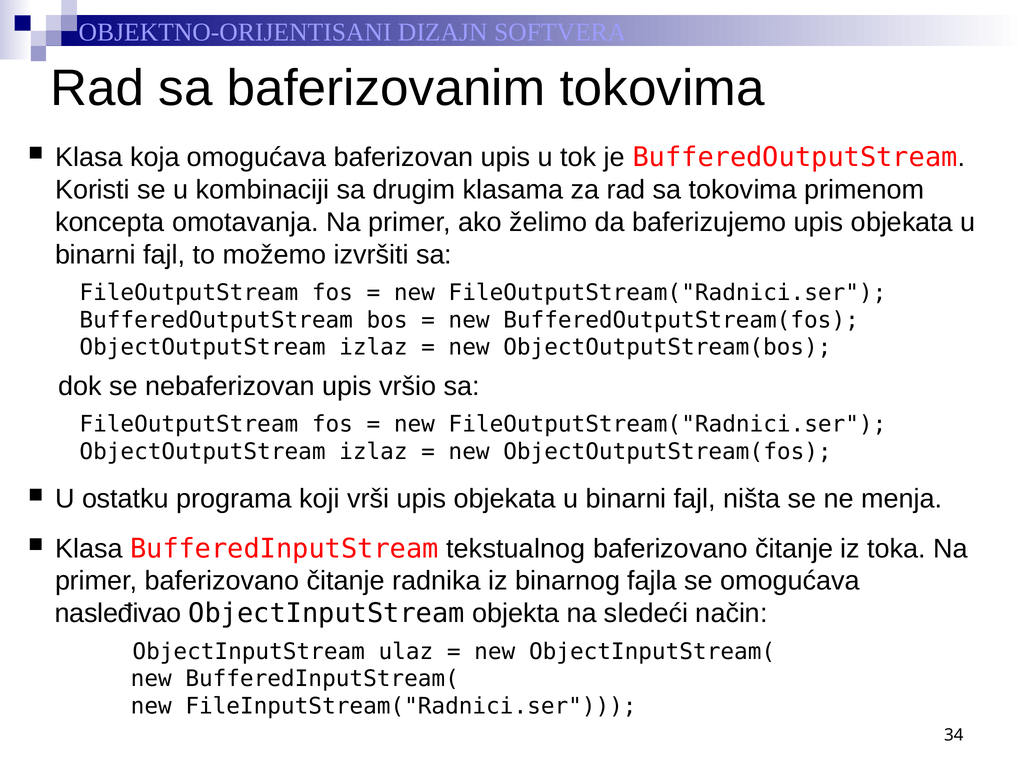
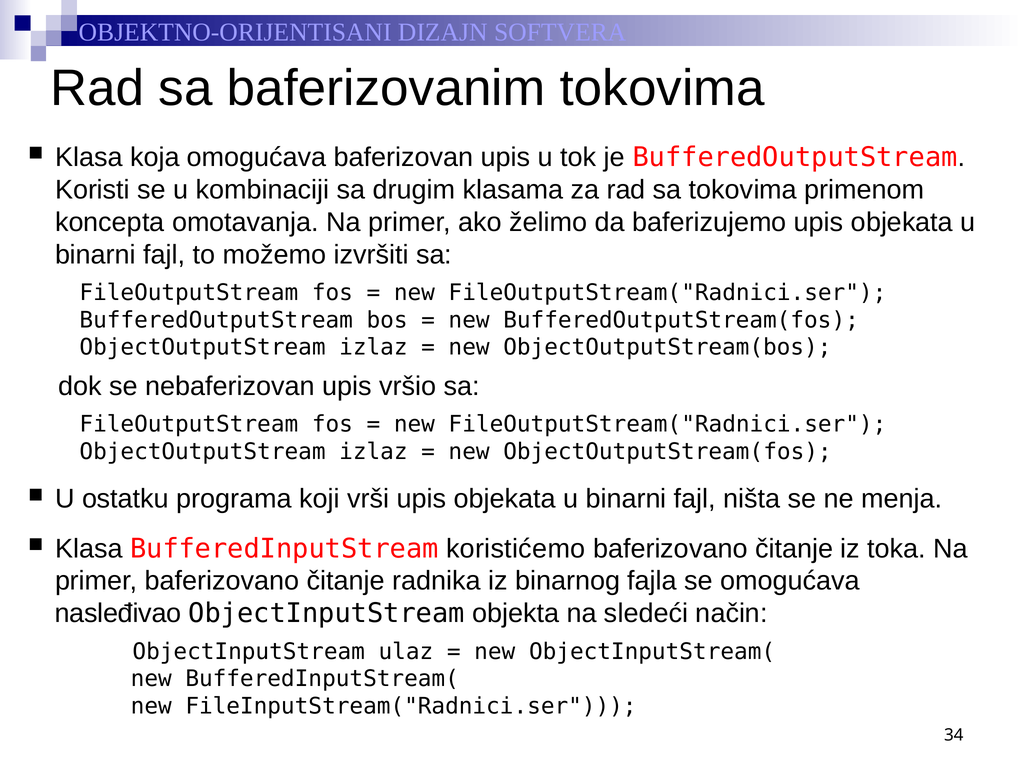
tekstualnog: tekstualnog -> koristićemo
